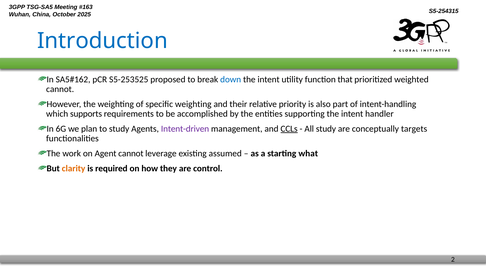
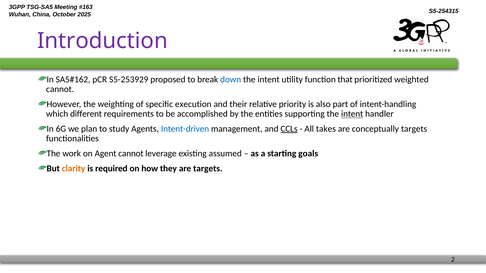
Introduction colour: blue -> purple
S5-253525: S5-253525 -> S5-253929
specific weighting: weighting -> execution
supports: supports -> different
intent at (352, 114) underline: none -> present
Intent-driven colour: purple -> blue
All study: study -> takes
what: what -> goals
are control: control -> targets
